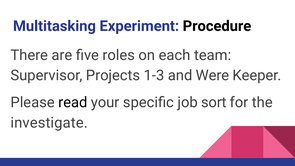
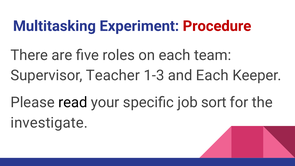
Procedure colour: black -> red
Projects: Projects -> Teacher
and Were: Were -> Each
